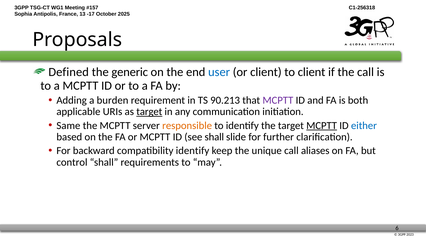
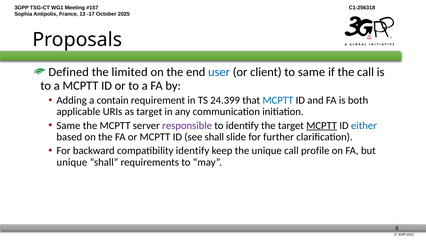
generic: generic -> limited
to client: client -> same
burden: burden -> contain
90.213: 90.213 -> 24.399
MCPTT at (278, 100) colour: purple -> blue
target at (149, 112) underline: present -> none
responsible colour: orange -> purple
aliases: aliases -> profile
control at (72, 162): control -> unique
